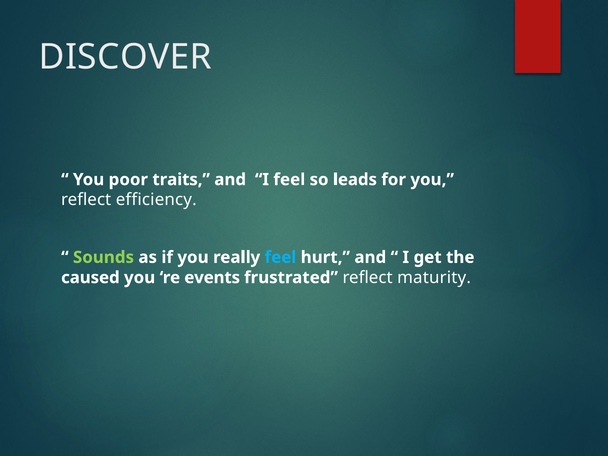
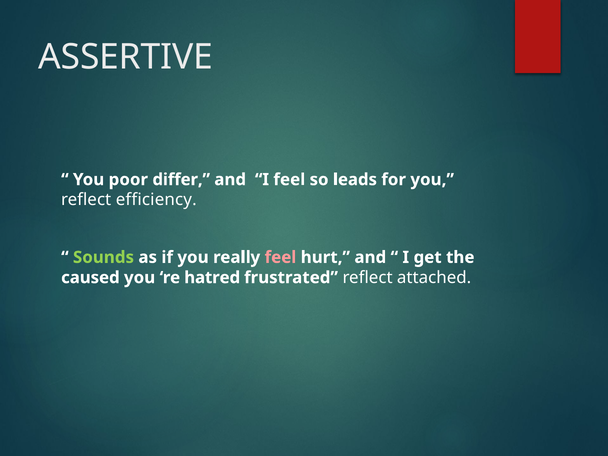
DISCOVER: DISCOVER -> ASSERTIVE
traits: traits -> differ
feel at (280, 257) colour: light blue -> pink
events: events -> hatred
maturity: maturity -> attached
